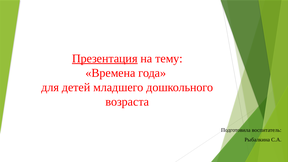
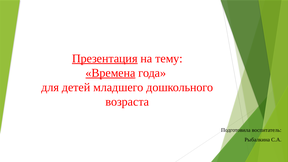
Времена underline: none -> present
